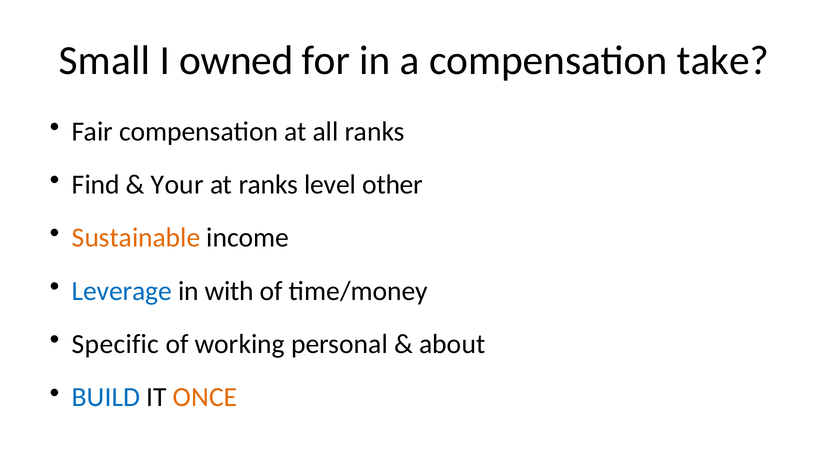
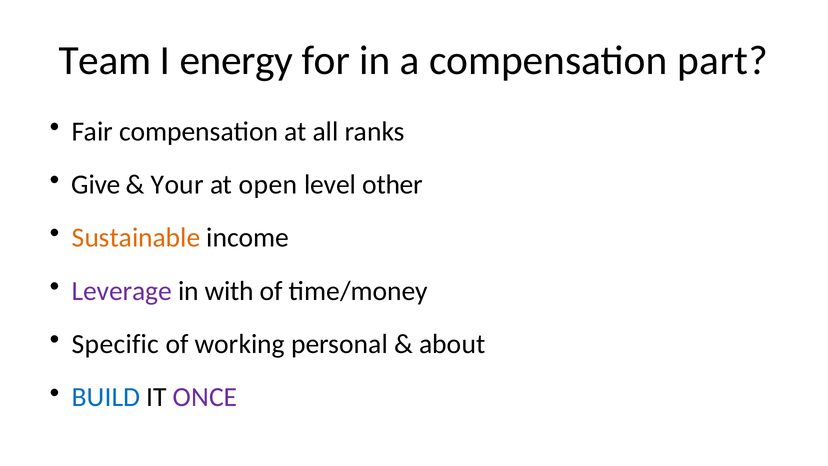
Small: Small -> Team
owned: owned -> energy
take: take -> part
Find: Find -> Give
at ranks: ranks -> open
Leverage colour: blue -> purple
ONCE colour: orange -> purple
